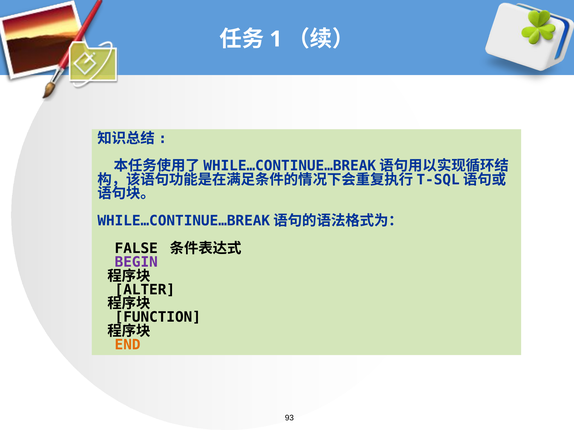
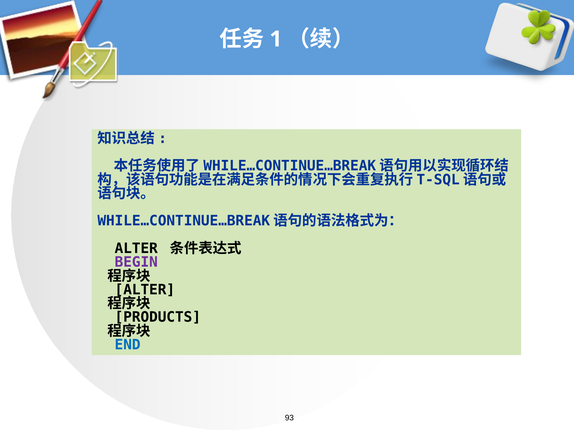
FALSE at (136, 249): FALSE -> ALTER
FUNCTION: FUNCTION -> PRODUCTS
END colour: orange -> blue
